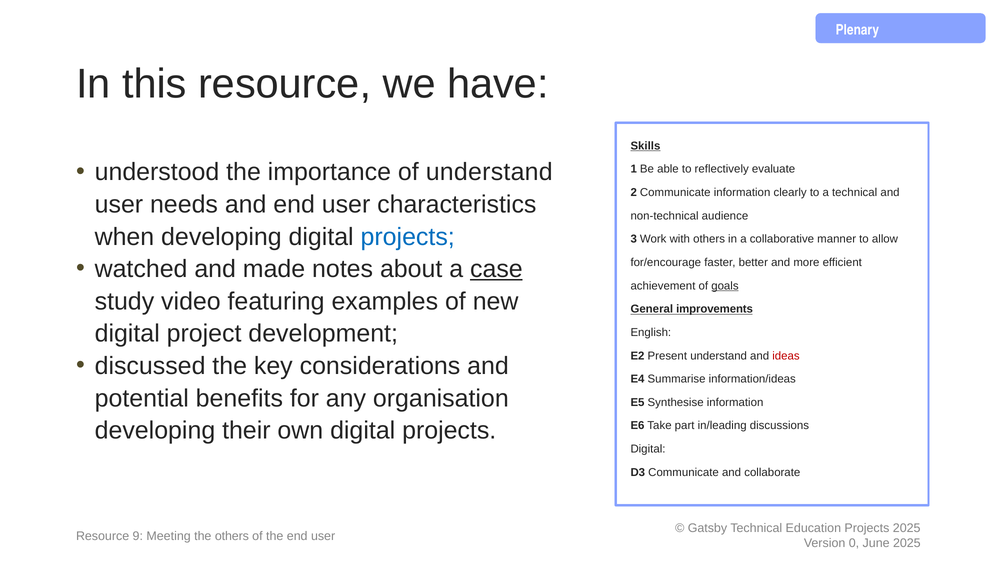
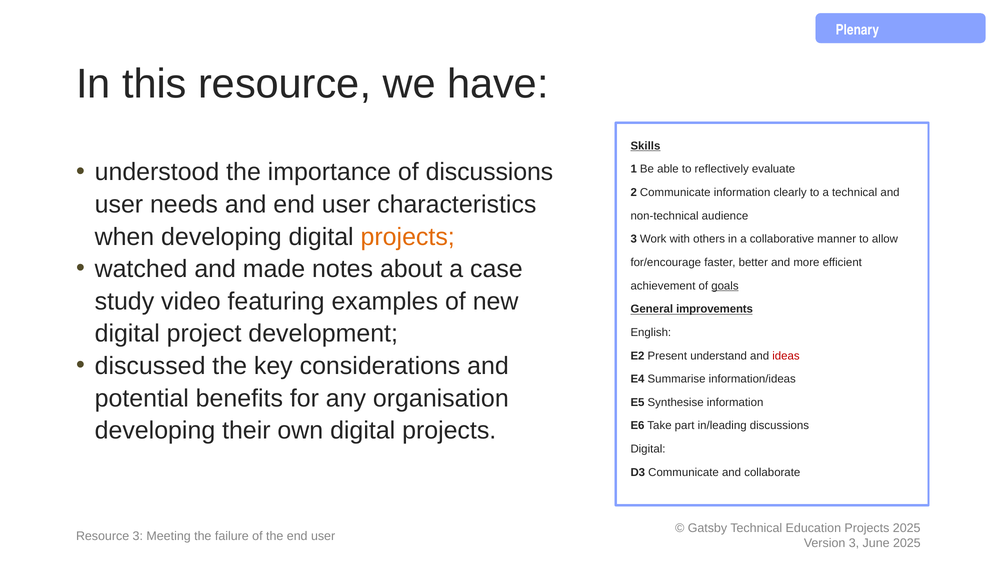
of understand: understand -> discussions
projects at (408, 237) colour: blue -> orange
case underline: present -> none
Resource 9: 9 -> 3
the others: others -> failure
0 at (854, 543): 0 -> 3
